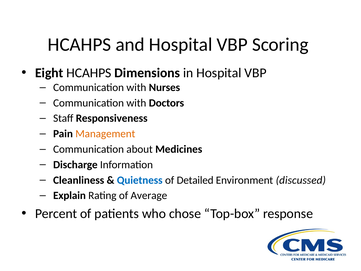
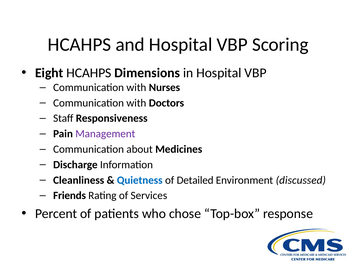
Management colour: orange -> purple
Explain: Explain -> Friends
Average: Average -> Services
